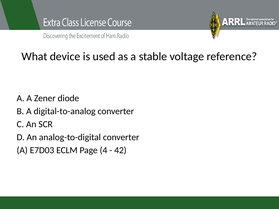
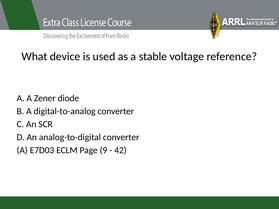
4: 4 -> 9
